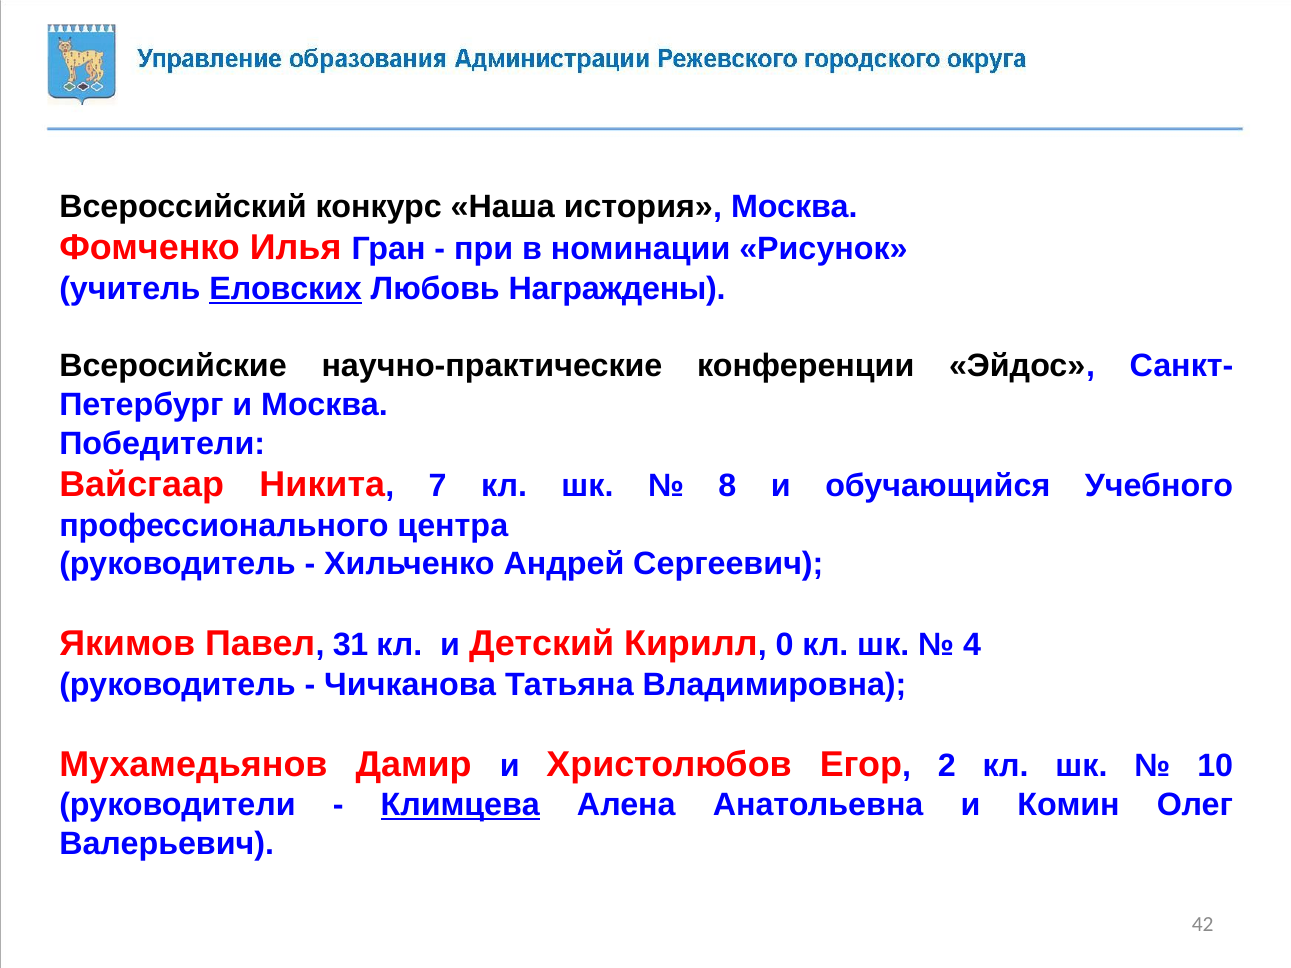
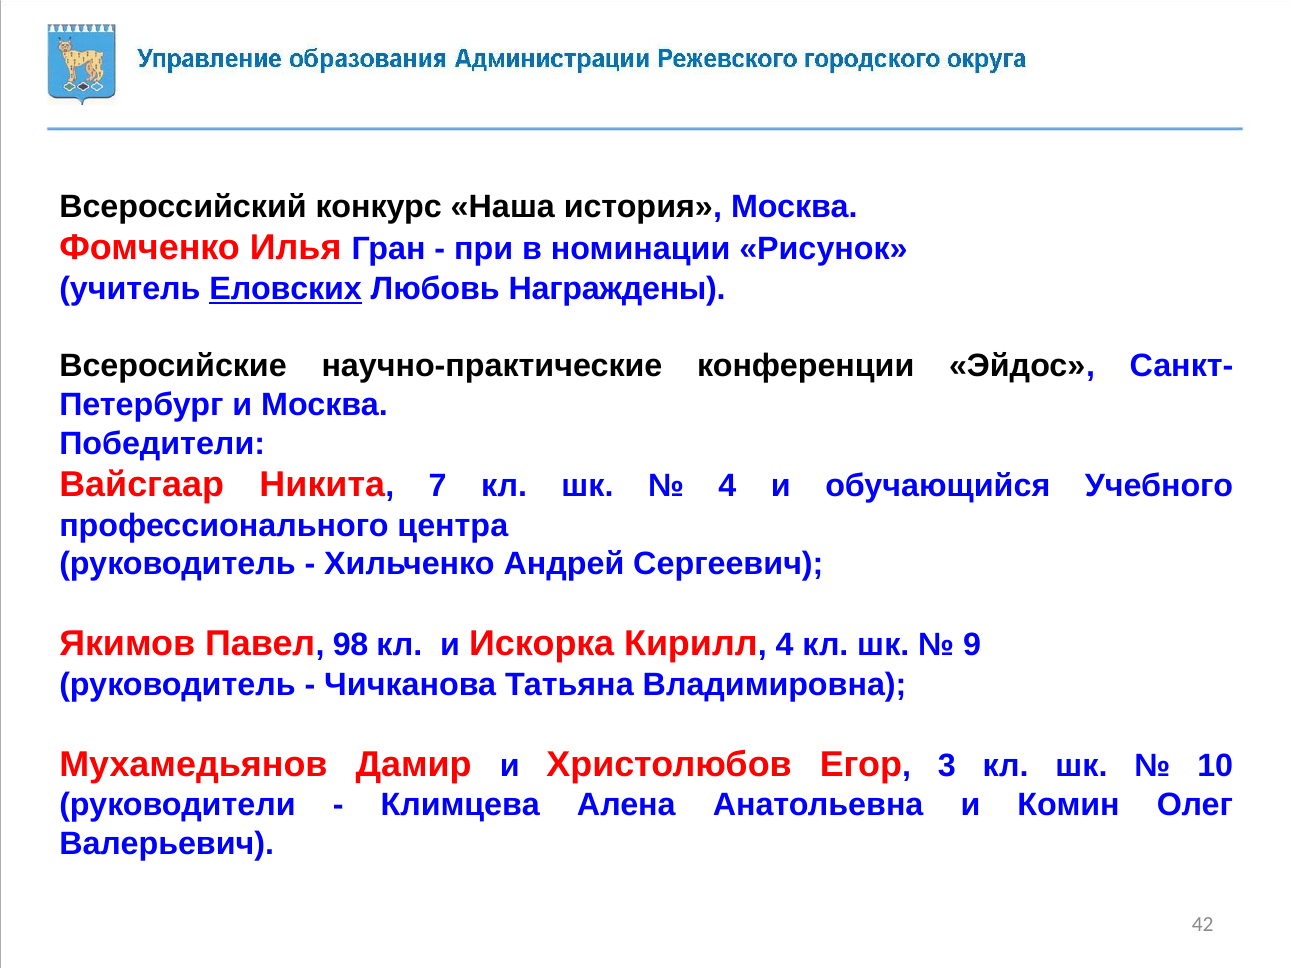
8 at (727, 486): 8 -> 4
31: 31 -> 98
Детский: Детский -> Искорка
Кирилл 0: 0 -> 4
4: 4 -> 9
2: 2 -> 3
Климцева underline: present -> none
